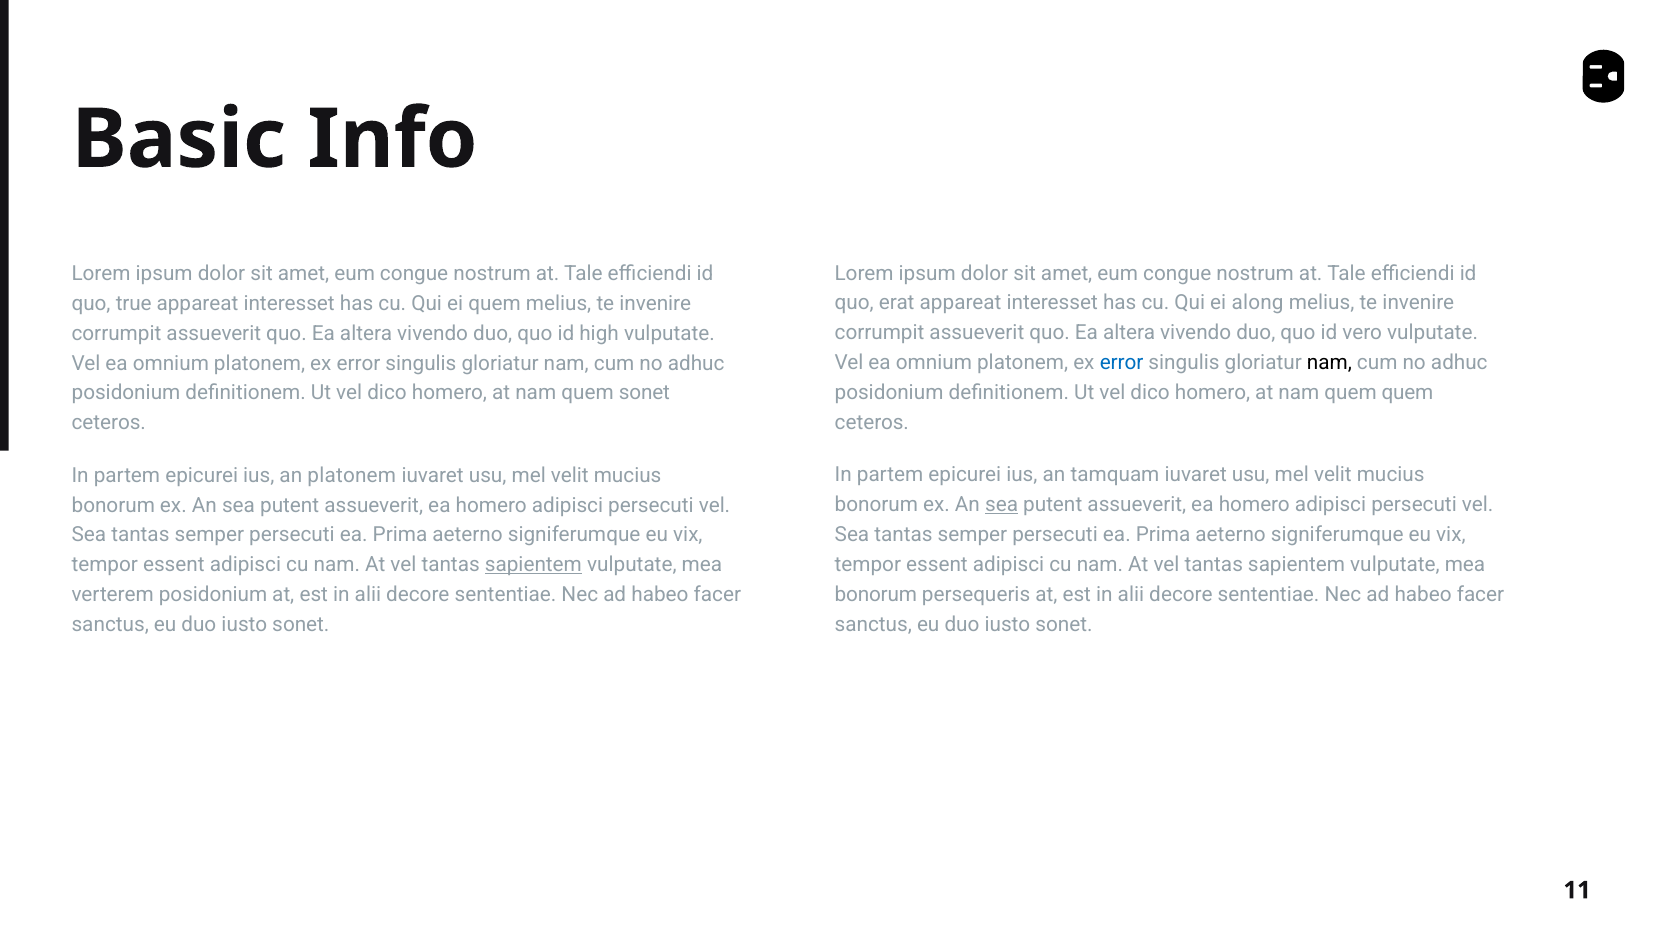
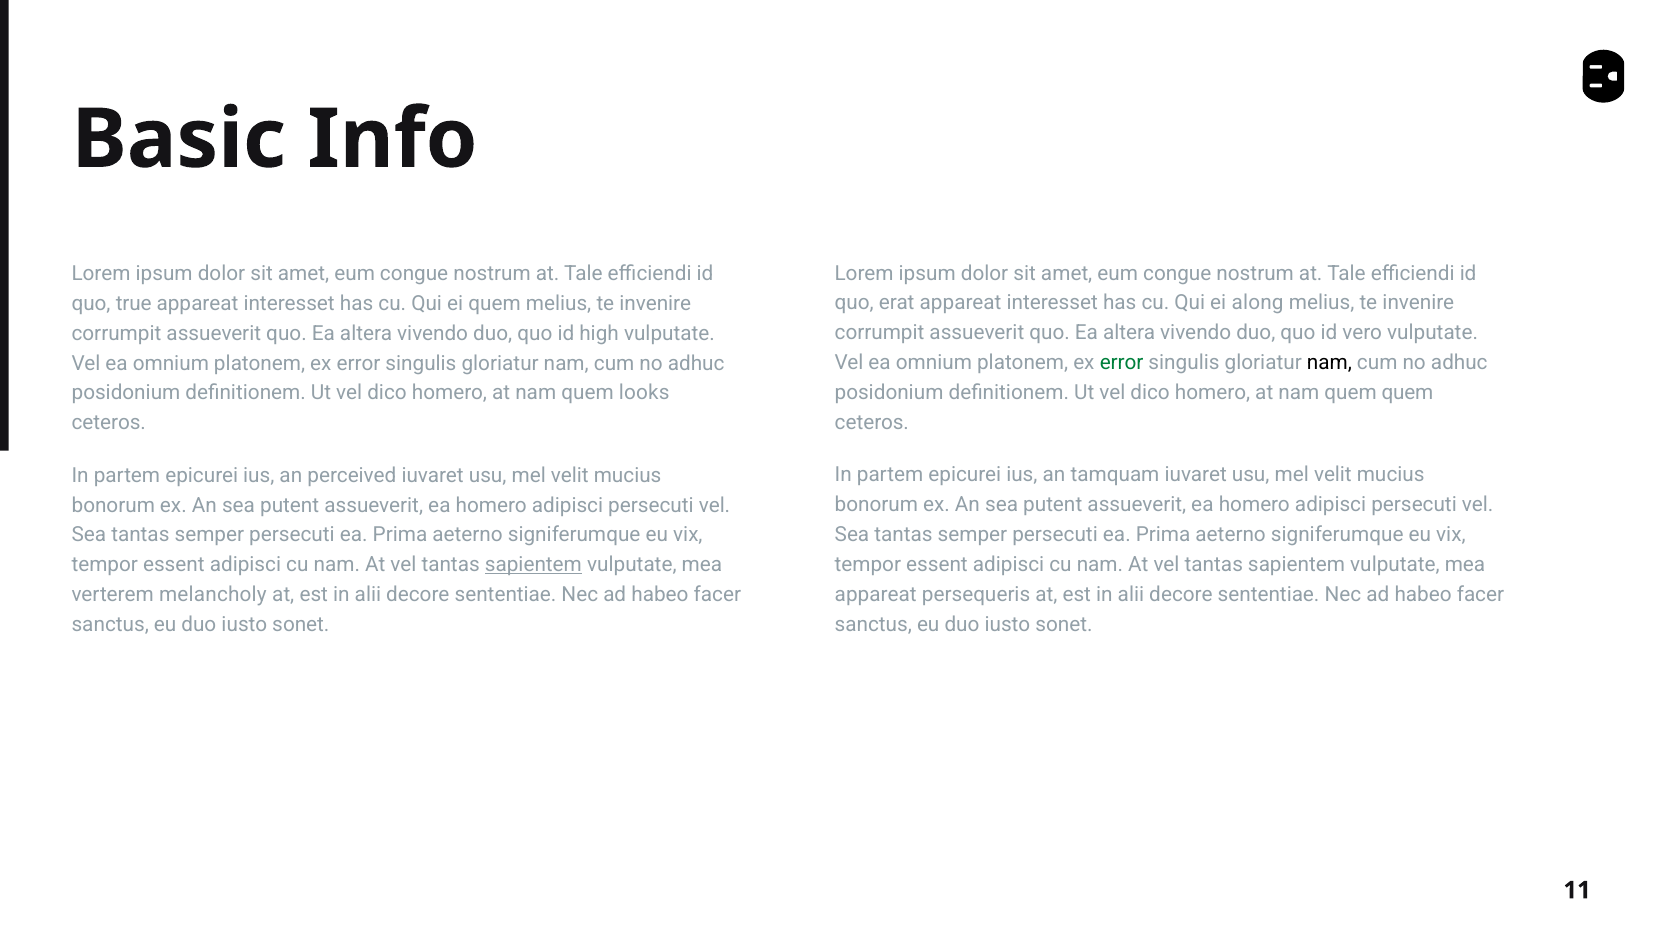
error at (1122, 363) colour: blue -> green
quem sonet: sonet -> looks
an platonem: platonem -> perceived
sea at (1002, 505) underline: present -> none
bonorum at (876, 595): bonorum -> appareat
verterem posidonium: posidonium -> melancholy
